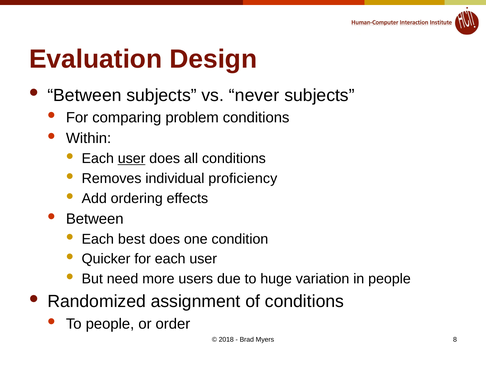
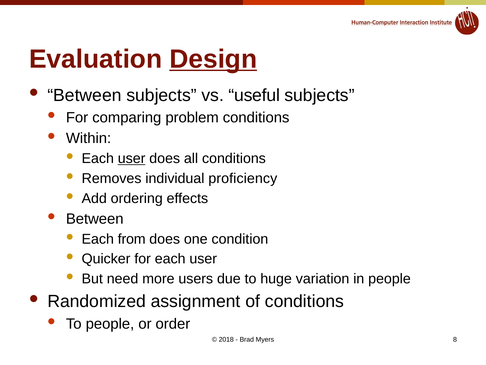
Design underline: none -> present
never: never -> useful
best: best -> from
